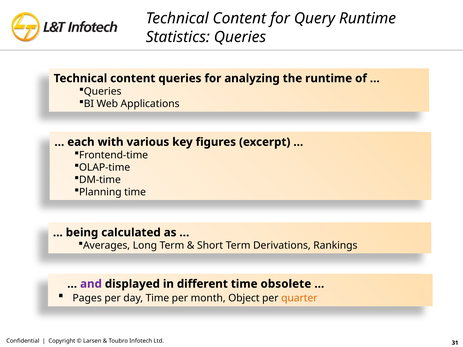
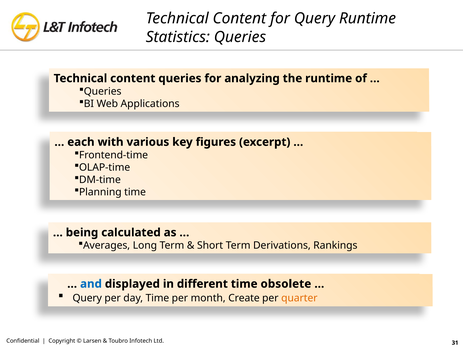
and colour: purple -> blue
Pages at (87, 298): Pages -> Query
Object: Object -> Create
